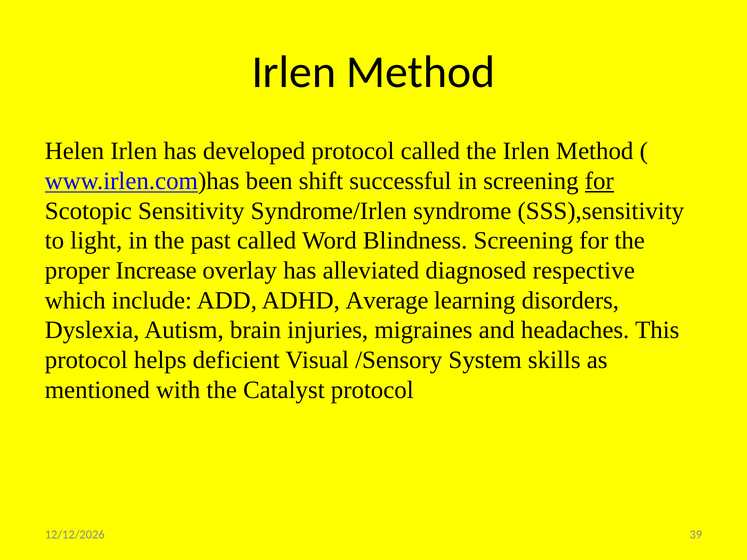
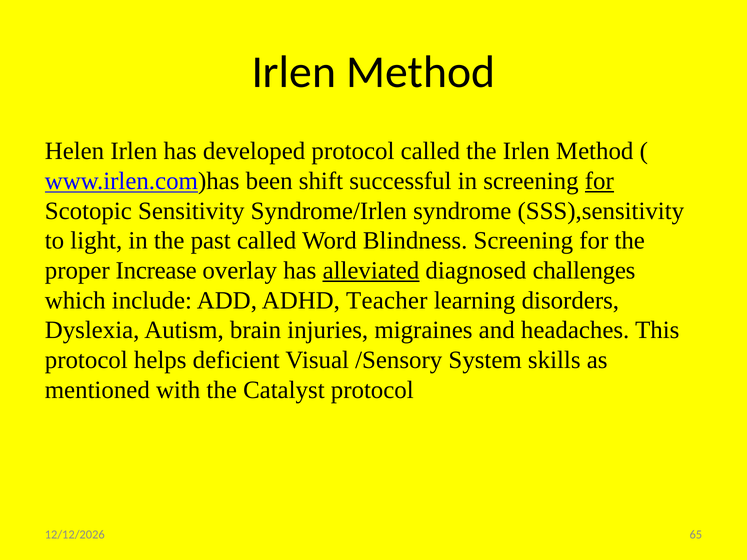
alleviated underline: none -> present
respective: respective -> challenges
Average: Average -> Teacher
39: 39 -> 65
